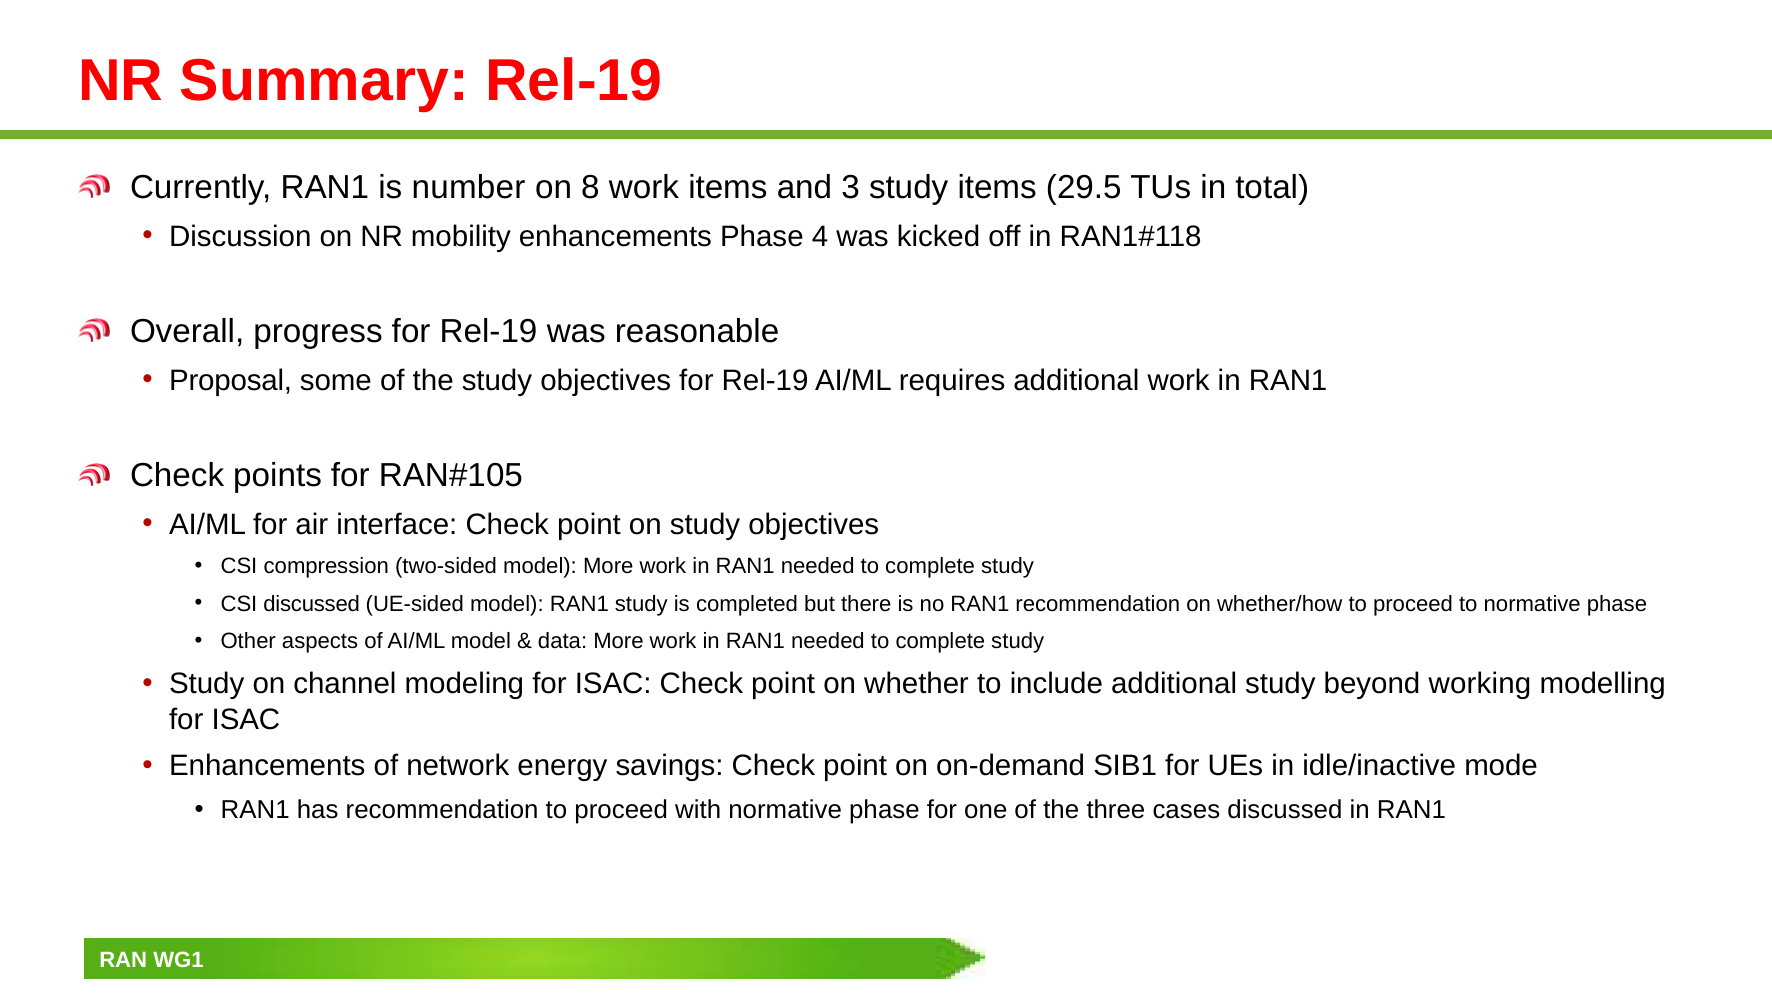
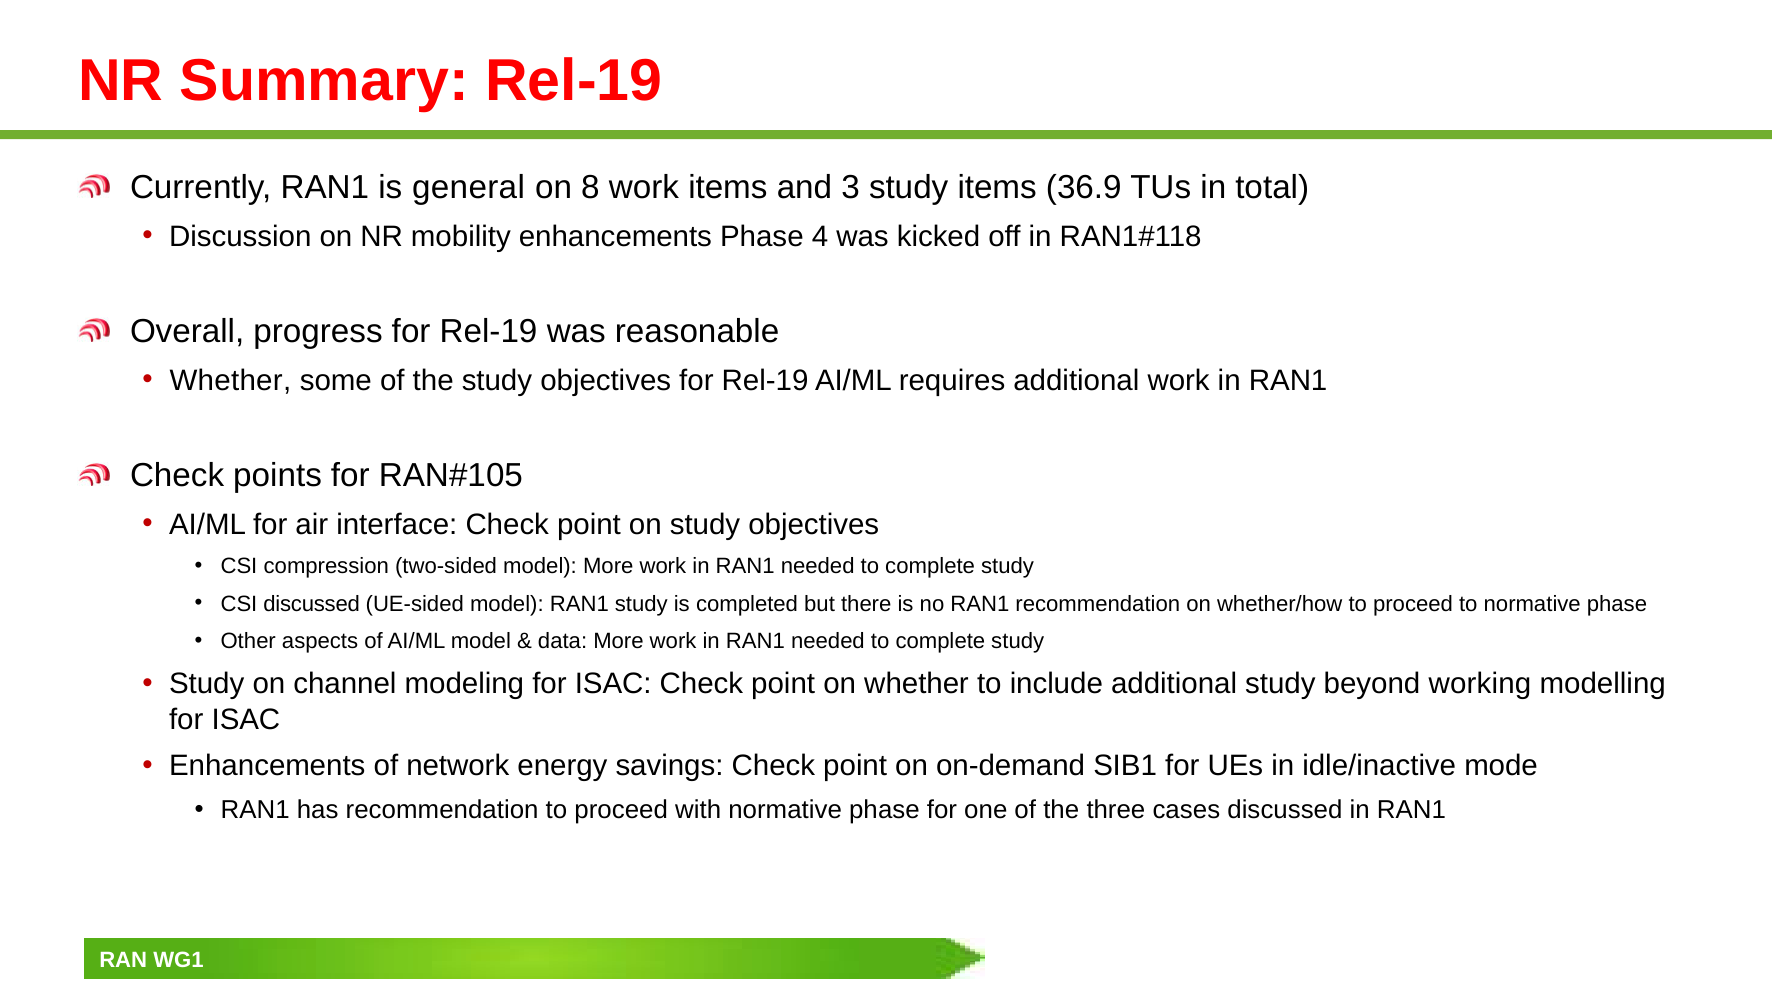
number: number -> general
29.5: 29.5 -> 36.9
Proposal at (231, 380): Proposal -> Whether
